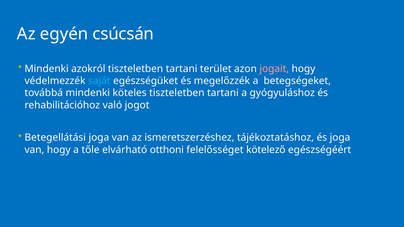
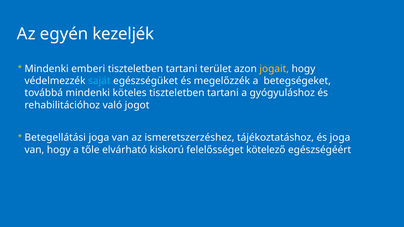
csúcsán: csúcsán -> kezeljék
azokról: azokról -> emberi
jogait colour: pink -> yellow
otthoni: otthoni -> kiskorú
